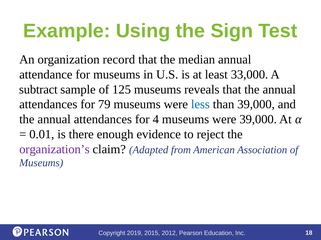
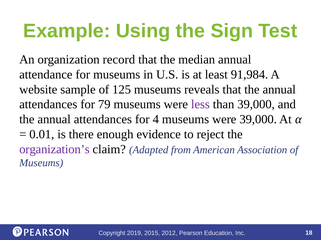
33,000: 33,000 -> 91,984
subtract: subtract -> website
less colour: blue -> purple
